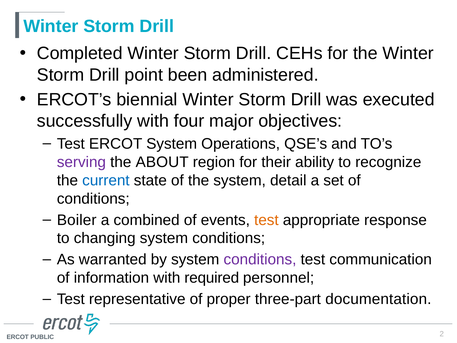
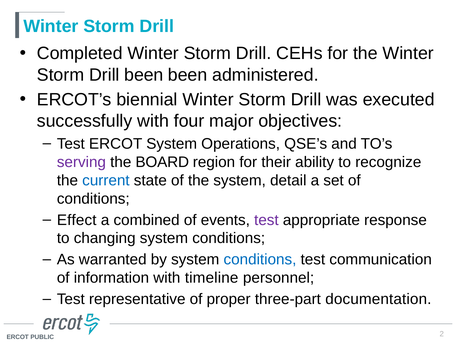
Drill point: point -> been
ABOUT: ABOUT -> BOARD
Boiler: Boiler -> Effect
test at (266, 220) colour: orange -> purple
conditions at (260, 259) colour: purple -> blue
required: required -> timeline
